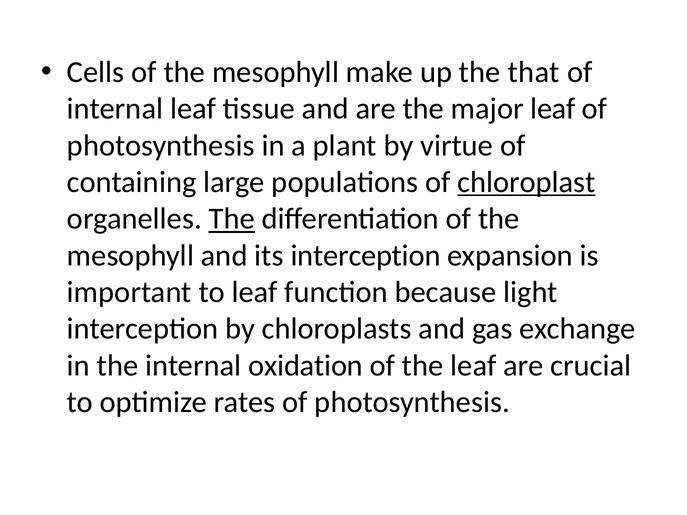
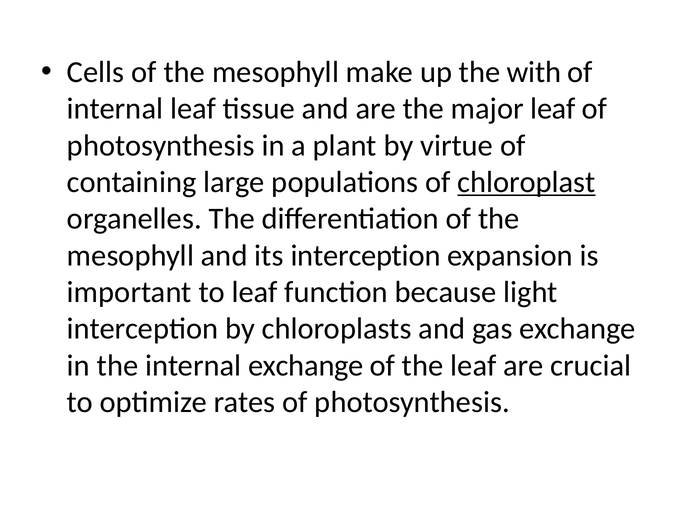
that: that -> with
The at (232, 219) underline: present -> none
internal oxidation: oxidation -> exchange
